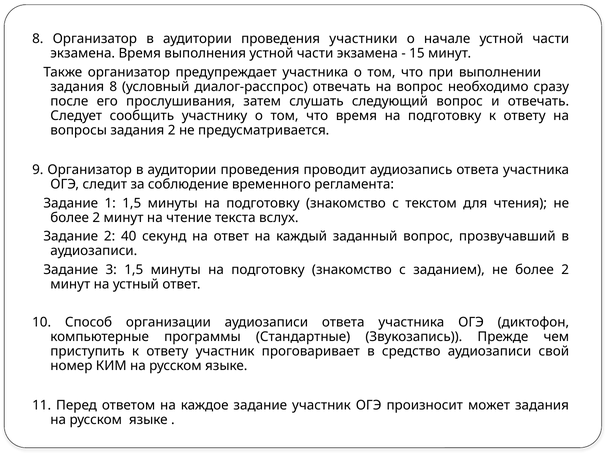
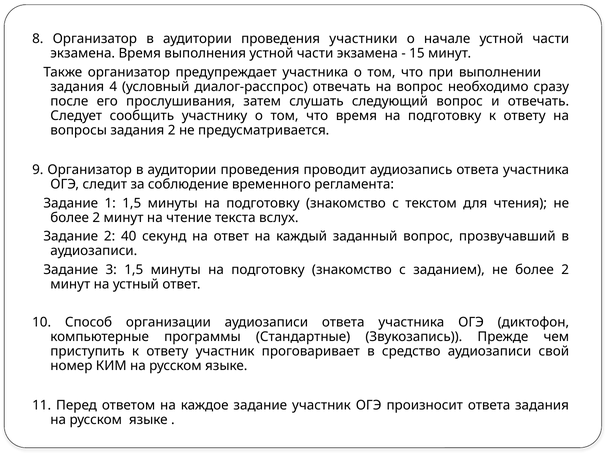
задания 8: 8 -> 4
произносит может: может -> ответа
